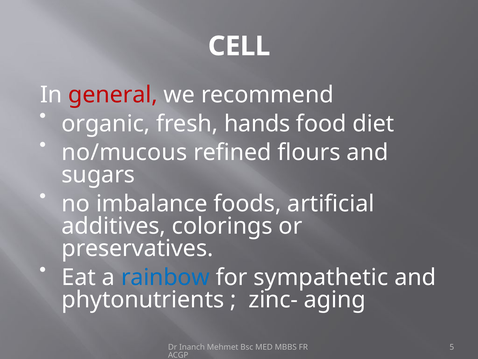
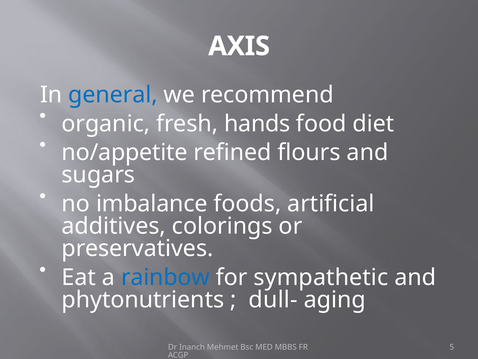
CELL: CELL -> AXIS
general colour: red -> blue
no/mucous: no/mucous -> no/appetite
zinc-: zinc- -> dull-
